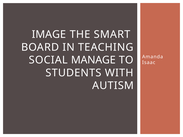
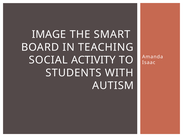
MANAGE: MANAGE -> ACTIVITY
